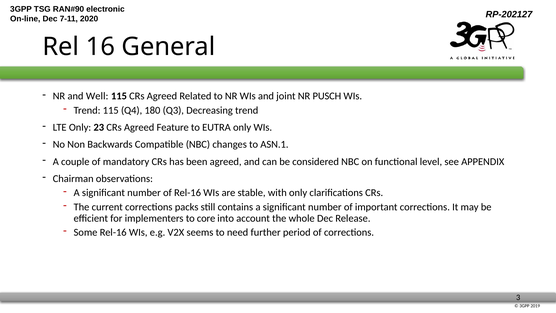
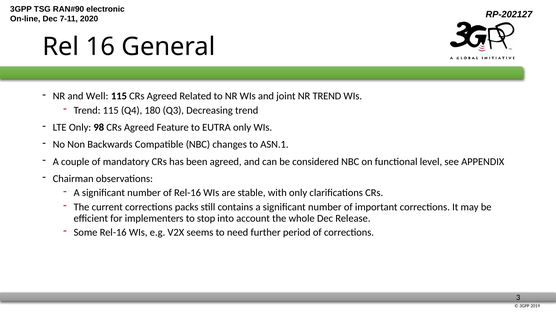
NR PUSCH: PUSCH -> TREND
23: 23 -> 98
core: core -> stop
